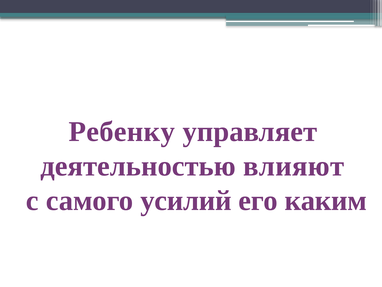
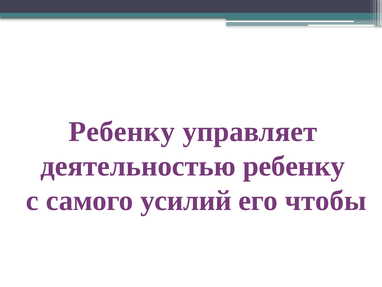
деятельностью влияют: влияют -> ребенку
каким: каким -> чтобы
